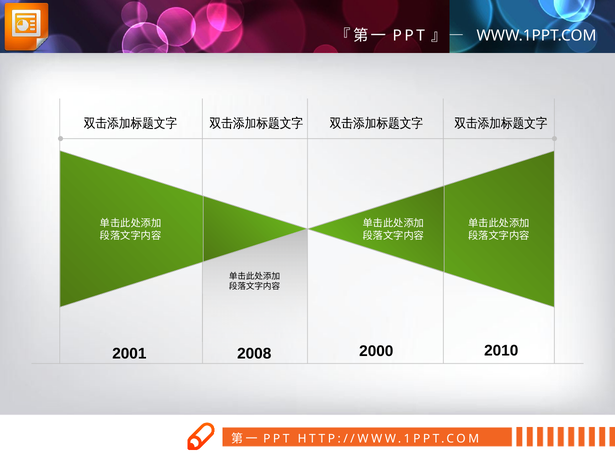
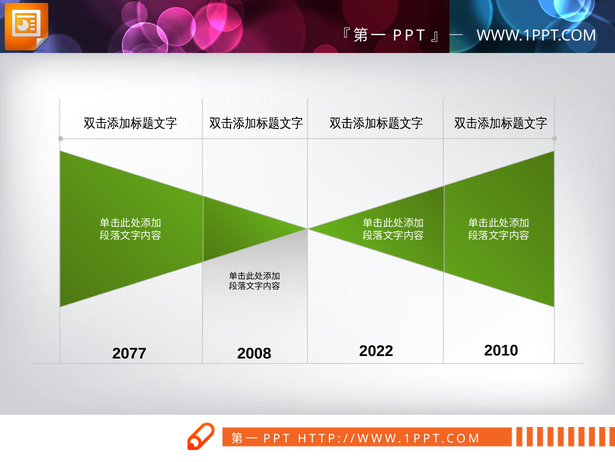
2001: 2001 -> 2077
2000: 2000 -> 2022
